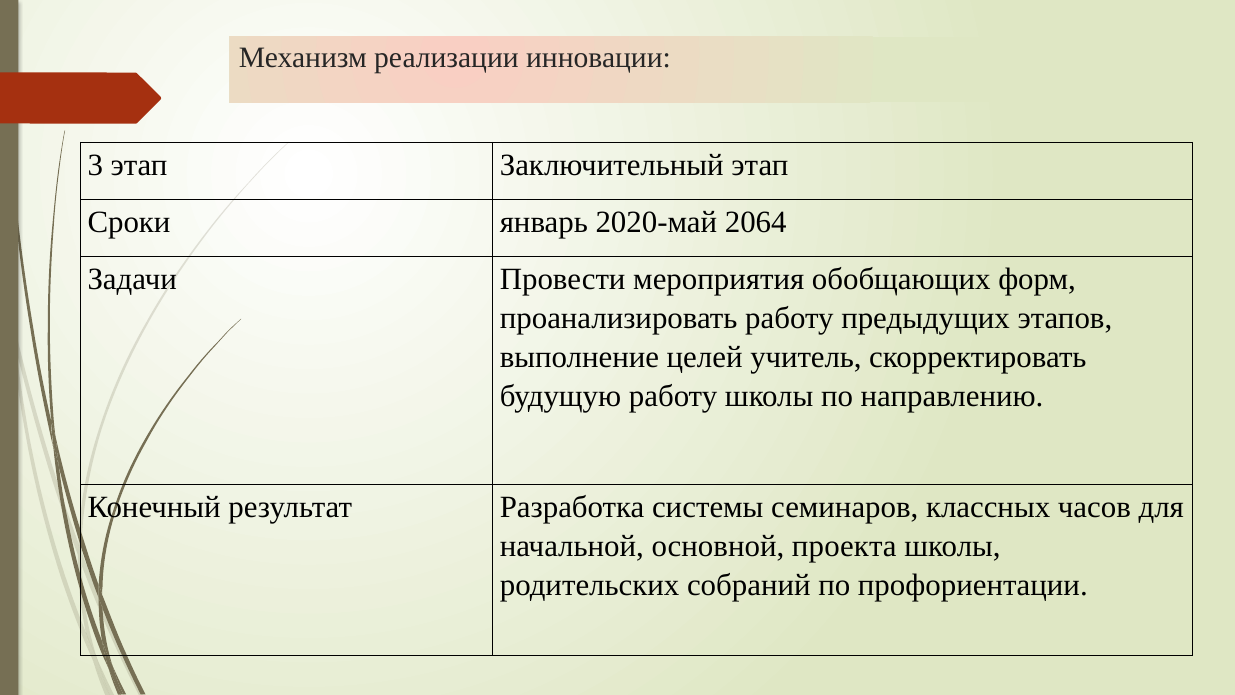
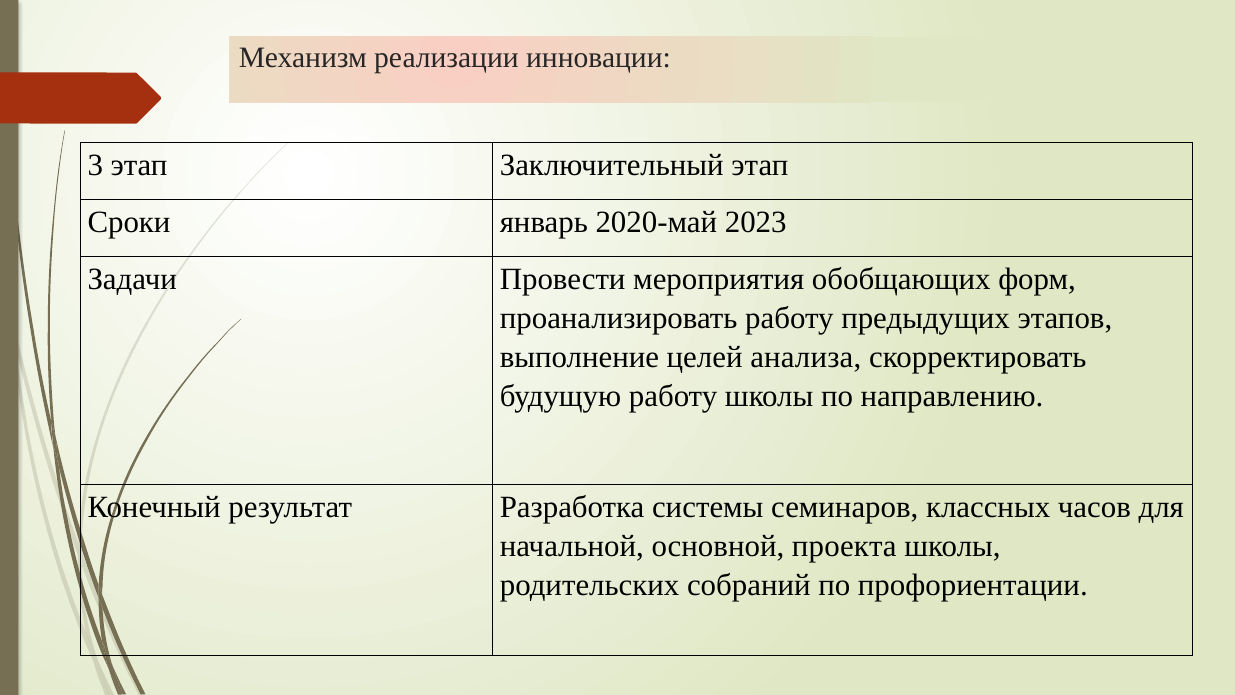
2064: 2064 -> 2023
учитель: учитель -> анализа
